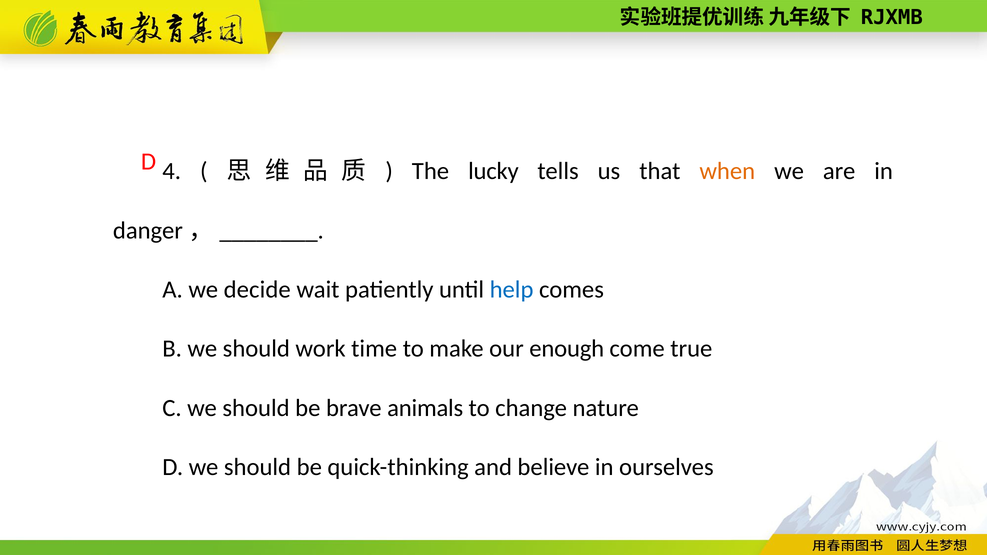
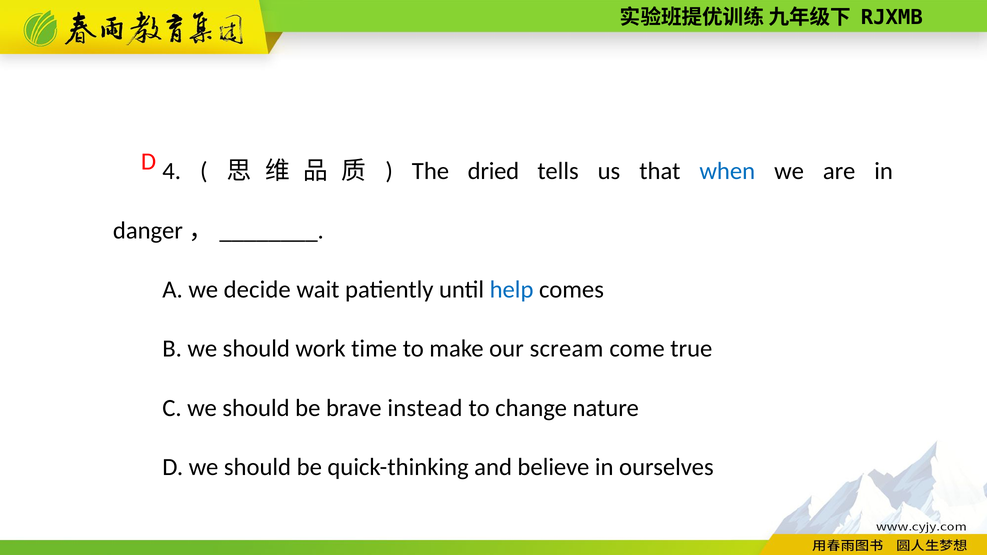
lucky: lucky -> dried
when colour: orange -> blue
enough: enough -> scream
animals: animals -> instead
